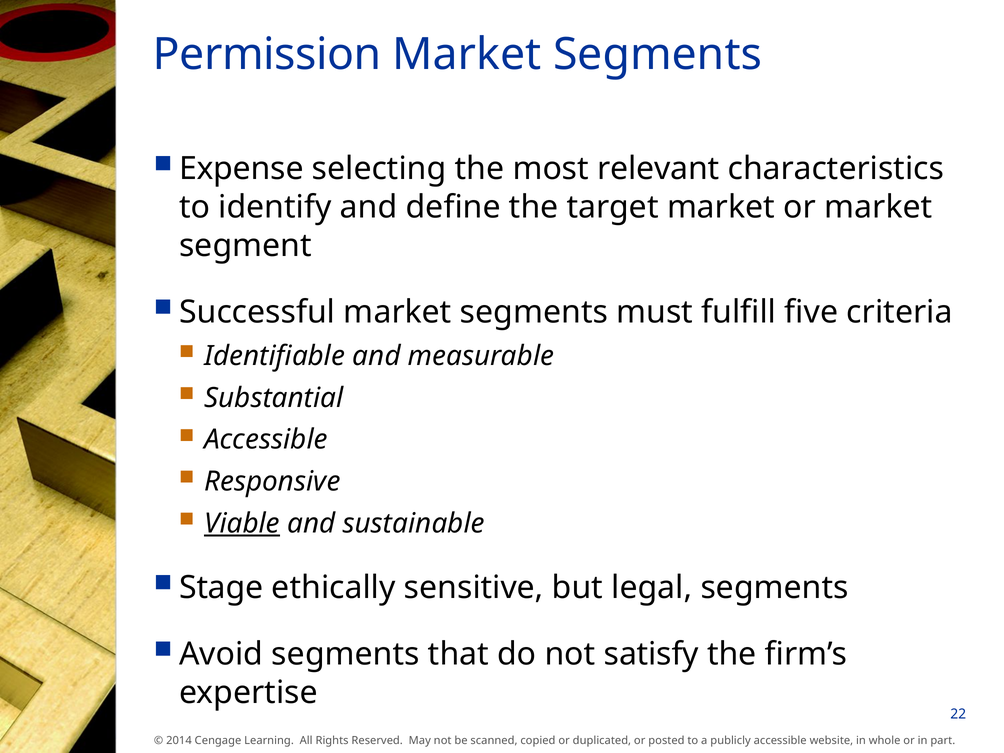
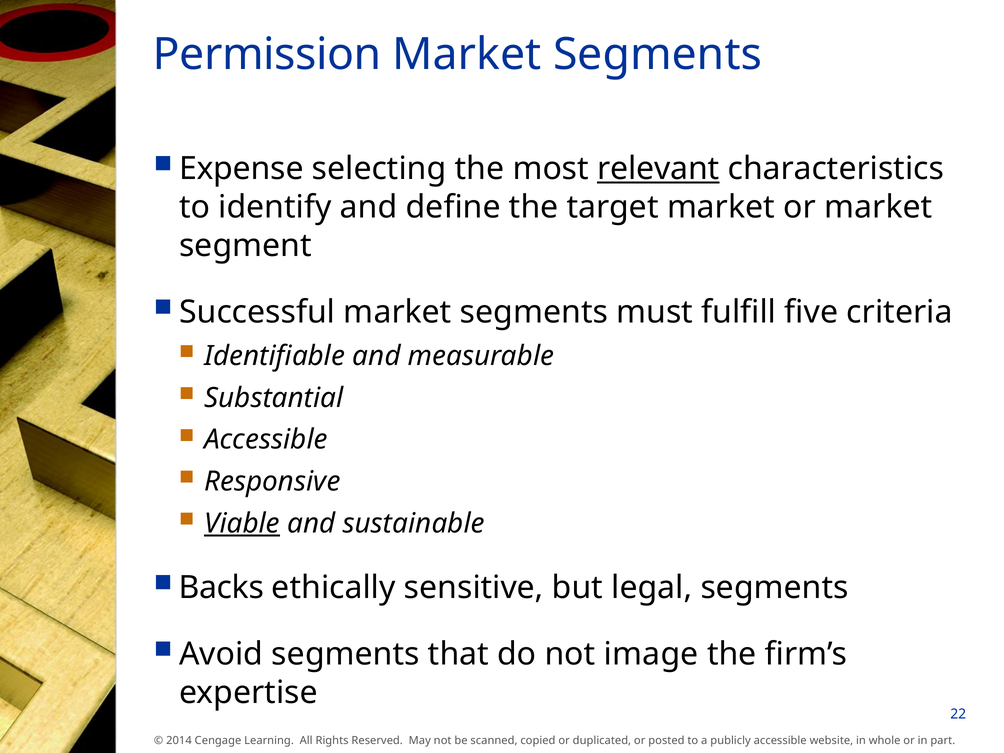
relevant underline: none -> present
Stage: Stage -> Backs
satisfy: satisfy -> image
